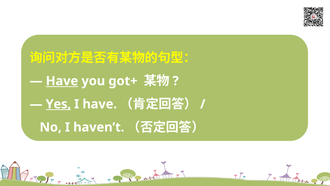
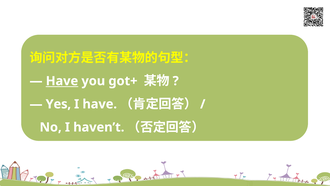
Yes underline: present -> none
